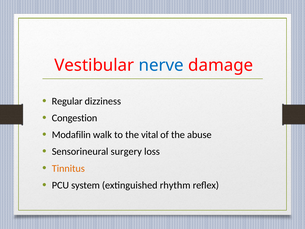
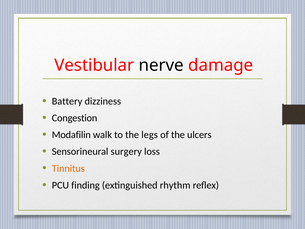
nerve colour: blue -> black
Regular: Regular -> Battery
vital: vital -> legs
abuse: abuse -> ulcers
system: system -> finding
